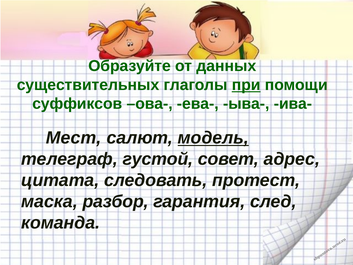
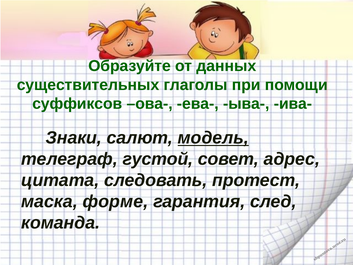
при underline: present -> none
Мест: Мест -> Знаки
разбор: разбор -> форме
